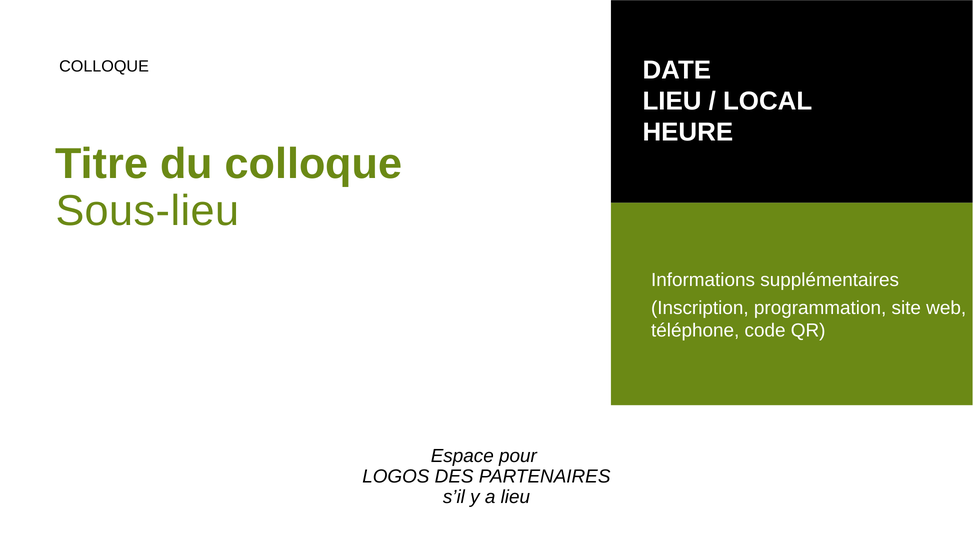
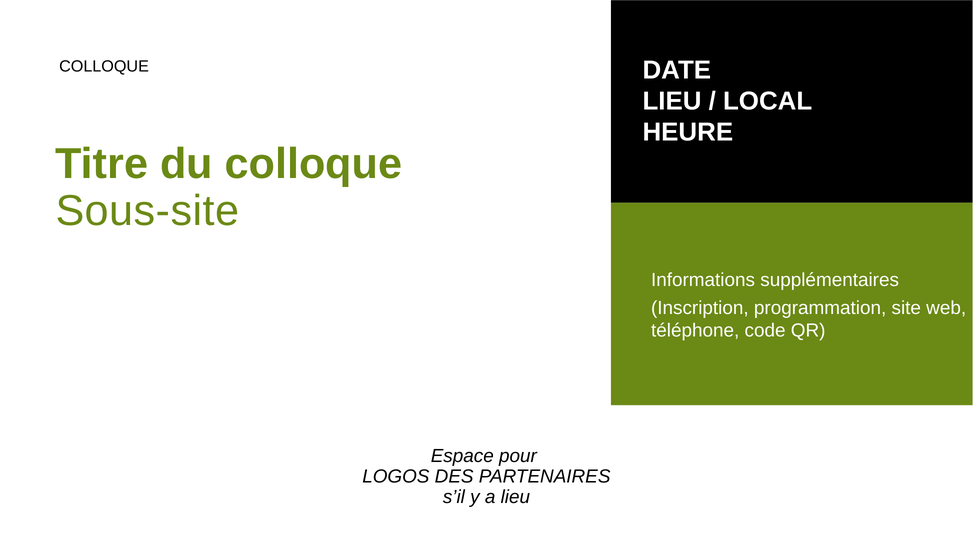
Sous-lieu: Sous-lieu -> Sous-site
